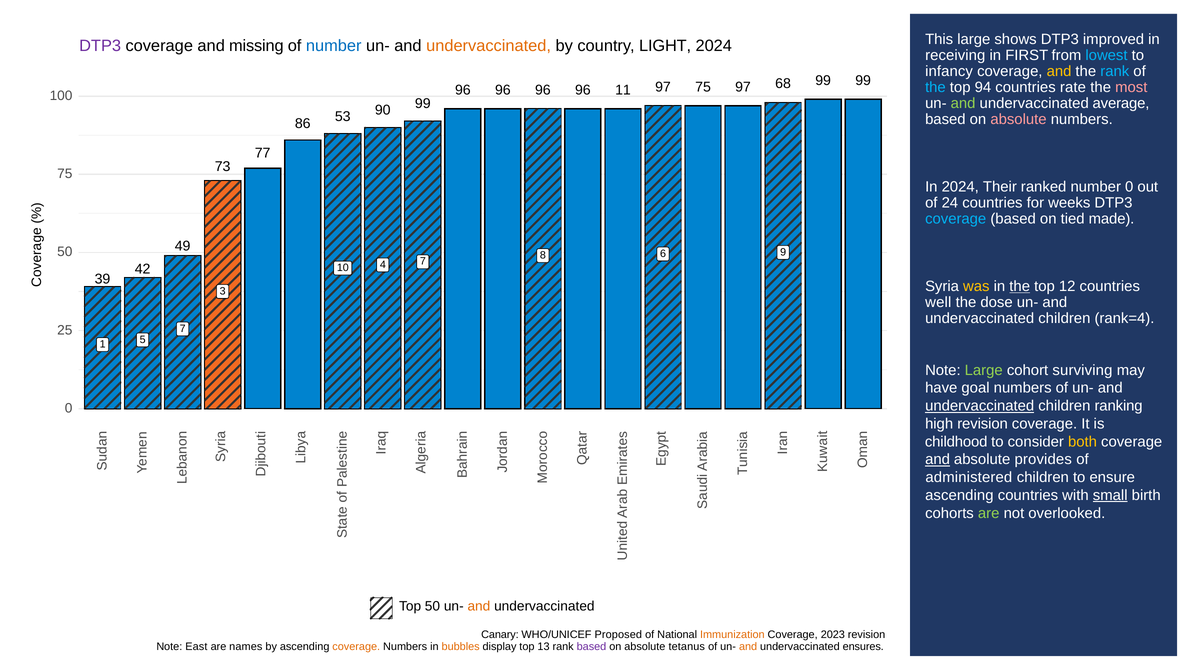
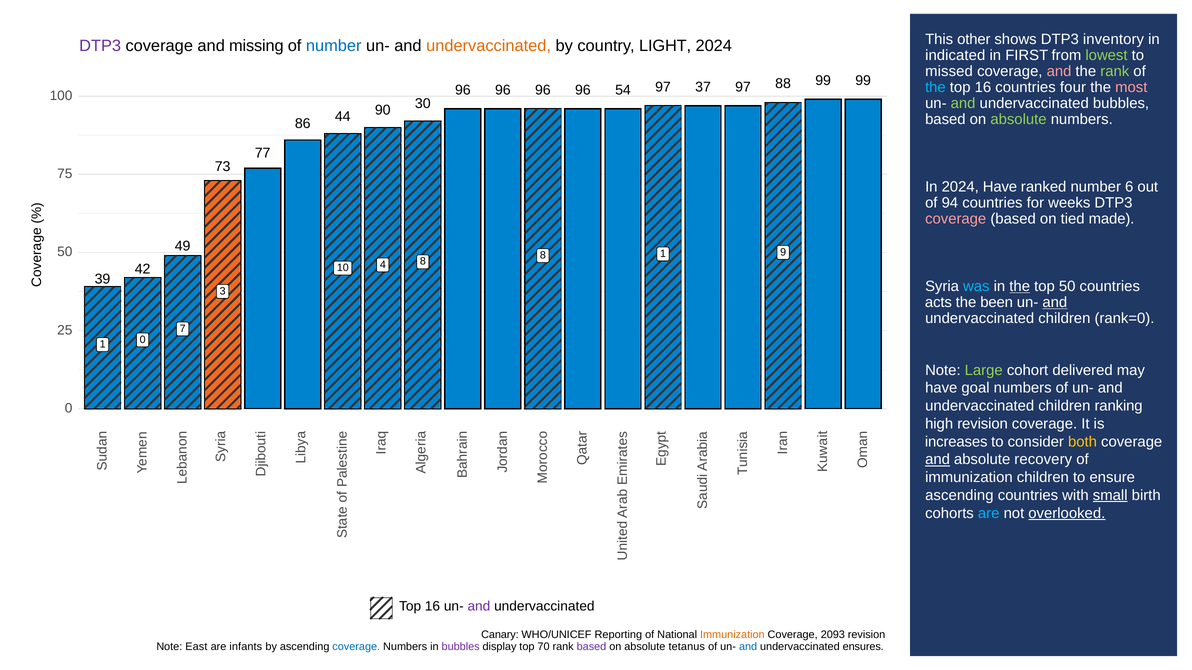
This large: large -> other
improved: improved -> inventory
receiving: receiving -> indicated
lowest colour: light blue -> light green
infancy: infancy -> missed
and at (1059, 71) colour: yellow -> pink
rank at (1115, 71) colour: light blue -> light green
94 at (983, 87): 94 -> 16
rate: rate -> four
11: 11 -> 54
97 75: 75 -> 37
68: 68 -> 88
undervaccinated average: average -> bubbles
absolute at (1018, 120) colour: pink -> light green
53: 53 -> 44
90 99: 99 -> 30
2024 Their: Their -> Have
number 0: 0 -> 6
24: 24 -> 94
coverage at (956, 219) colour: light blue -> pink
8 6: 6 -> 1
4 7: 7 -> 8
was colour: yellow -> light blue
top 12: 12 -> 50
well: well -> acts
dose: dose -> been
and at (1055, 303) underline: none -> present
rank=4: rank=4 -> rank=0
1 5: 5 -> 0
surviving: surviving -> delivered
undervaccinated at (980, 406) underline: present -> none
childhood: childhood -> increases
provides: provides -> recovery
administered at (969, 478): administered -> immunization
are at (989, 513) colour: light green -> light blue
overlooked underline: none -> present
50 at (432, 607): 50 -> 16
and at (479, 607) colour: orange -> purple
Proposed: Proposed -> Reporting
2023: 2023 -> 2093
names: names -> infants
coverage at (356, 647) colour: orange -> blue
bubbles at (461, 647) colour: orange -> purple
13: 13 -> 70
and at (748, 647) colour: orange -> blue
